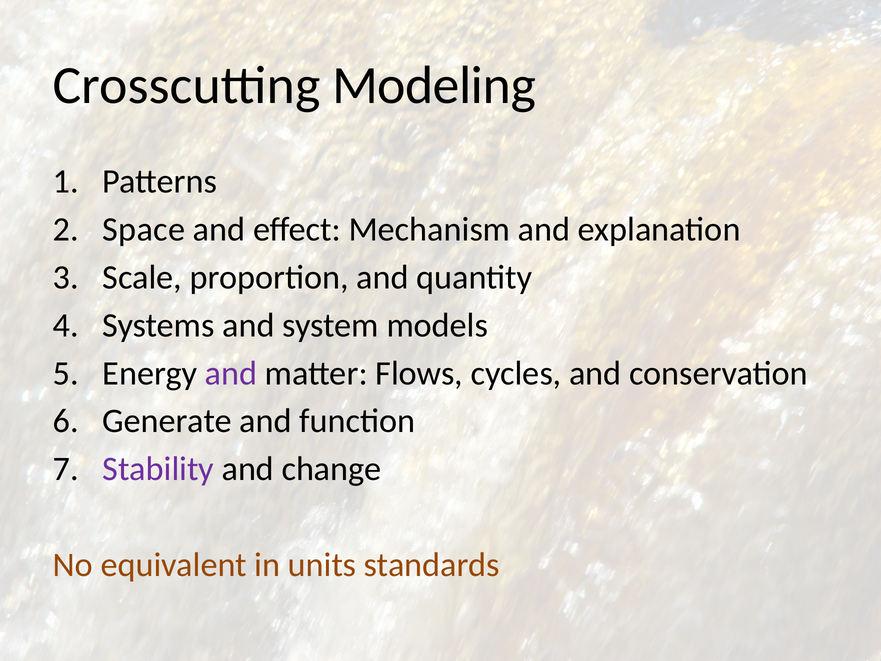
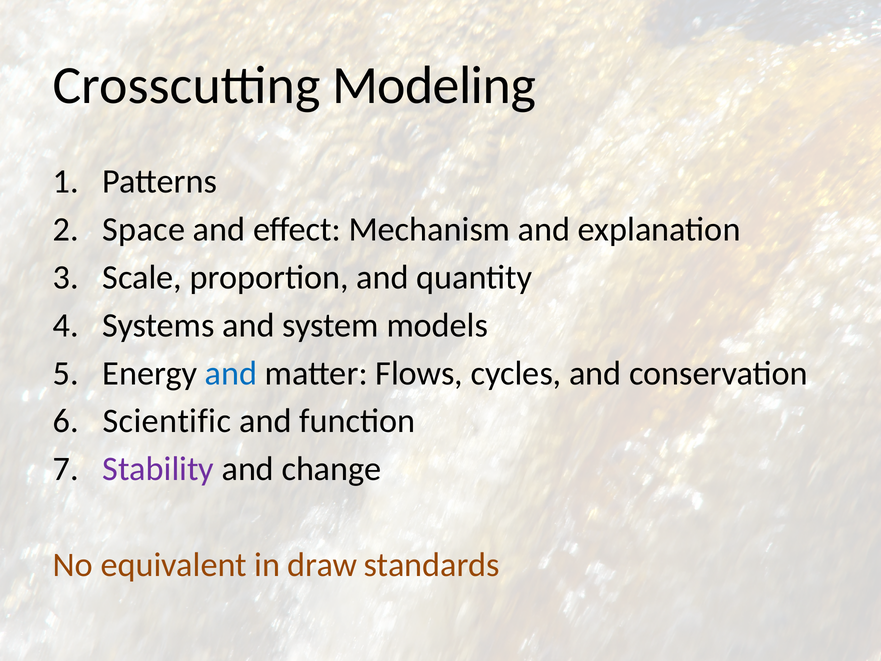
and at (231, 373) colour: purple -> blue
Generate: Generate -> Scientific
units: units -> draw
